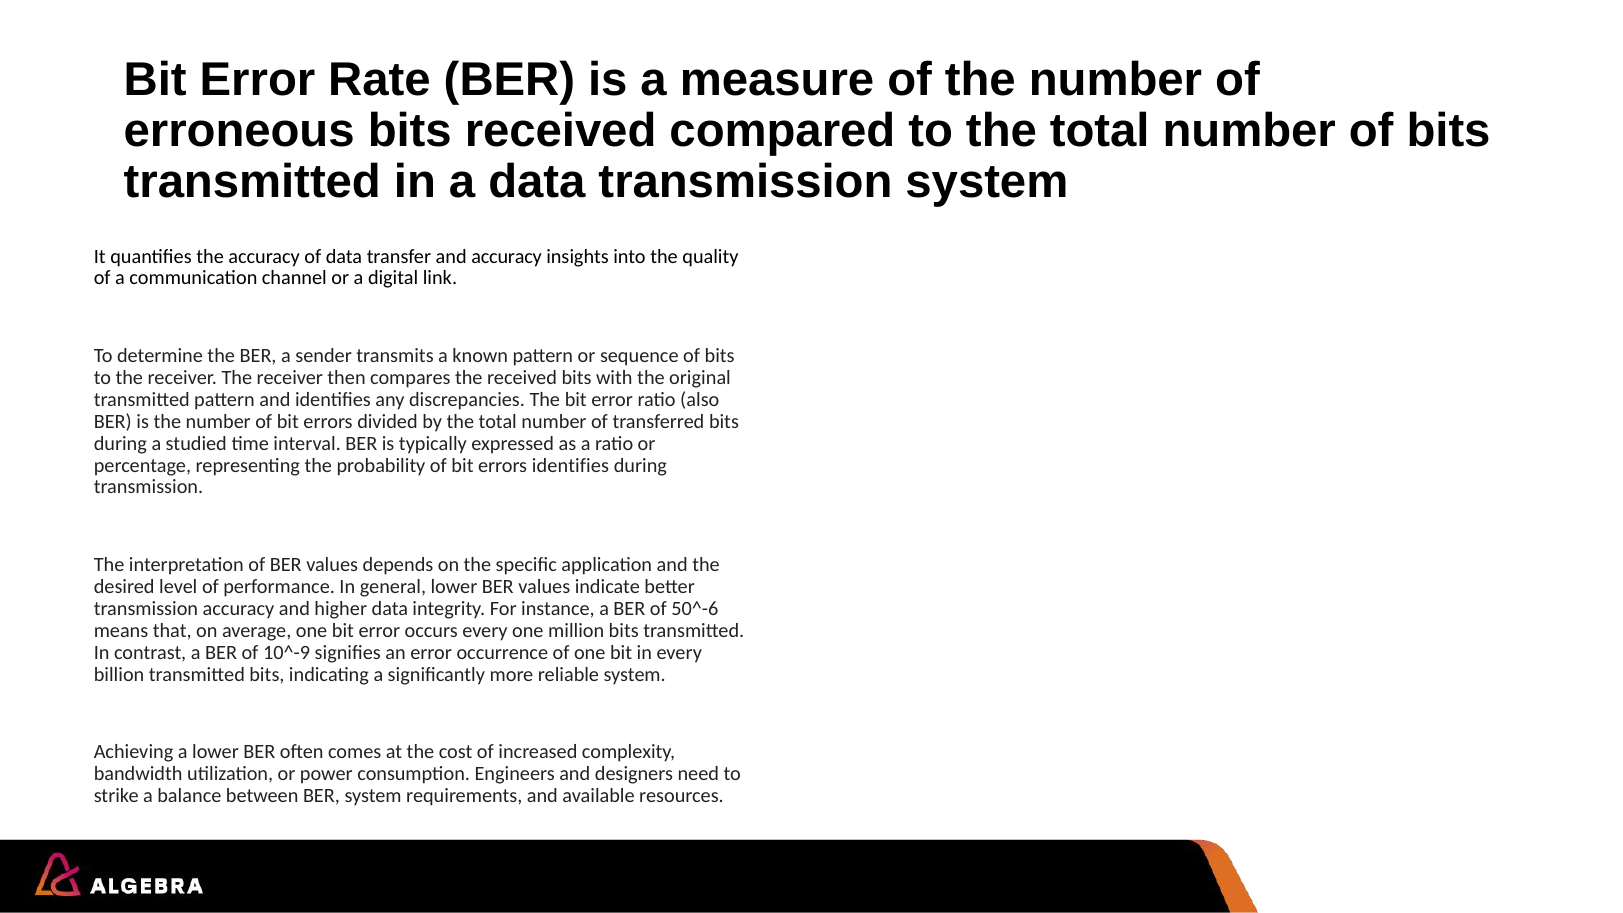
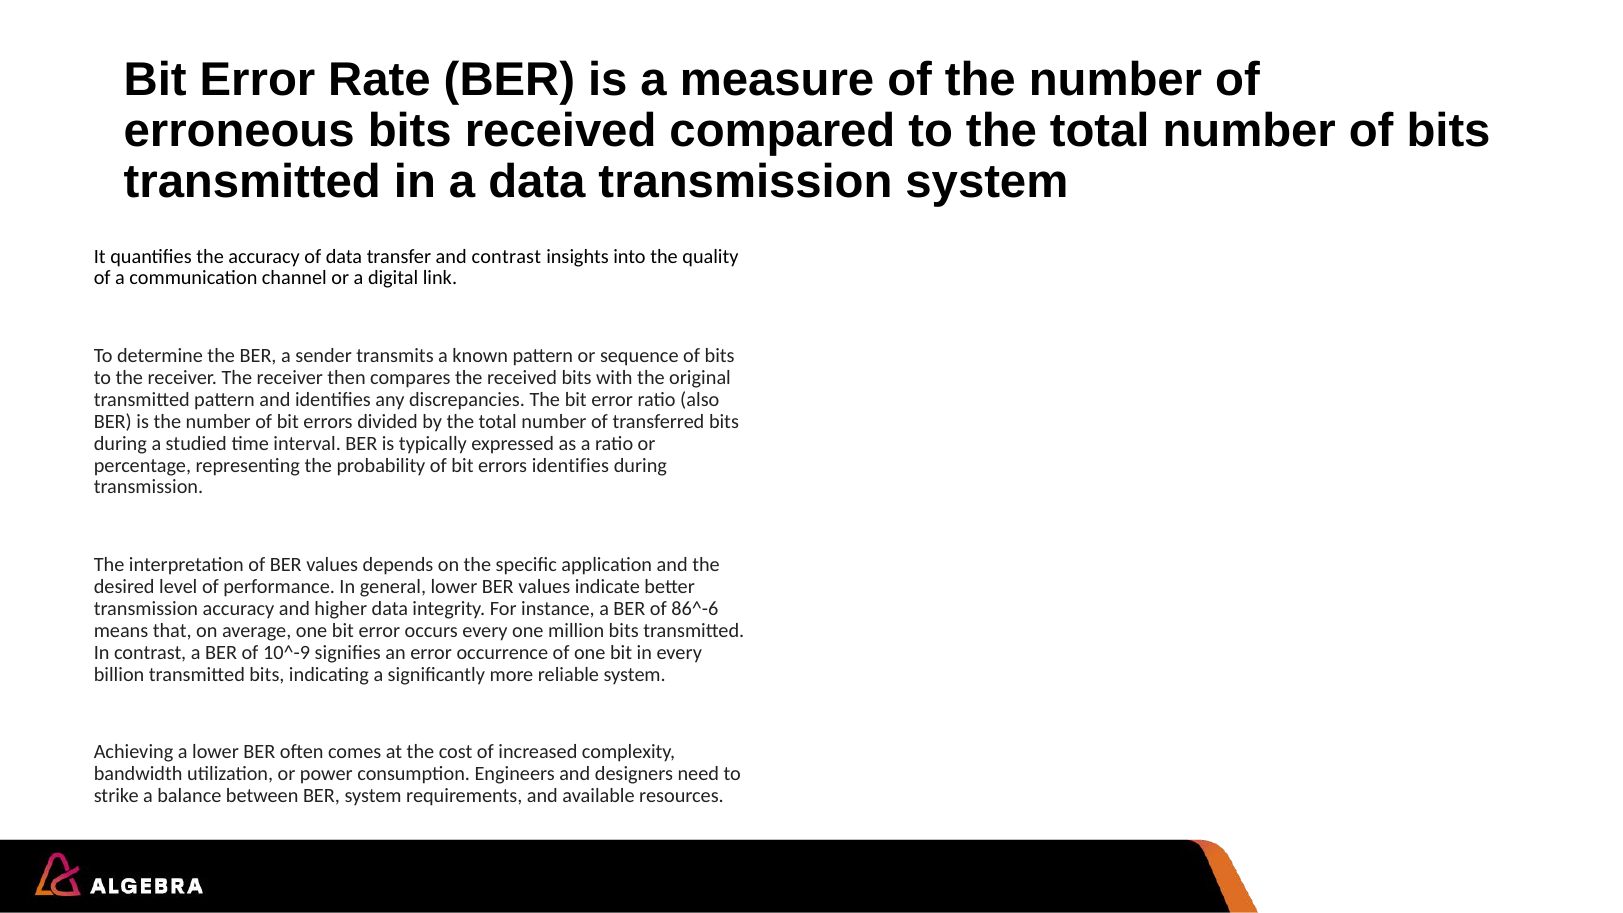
and accuracy: accuracy -> contrast
50^-6: 50^-6 -> 86^-6
